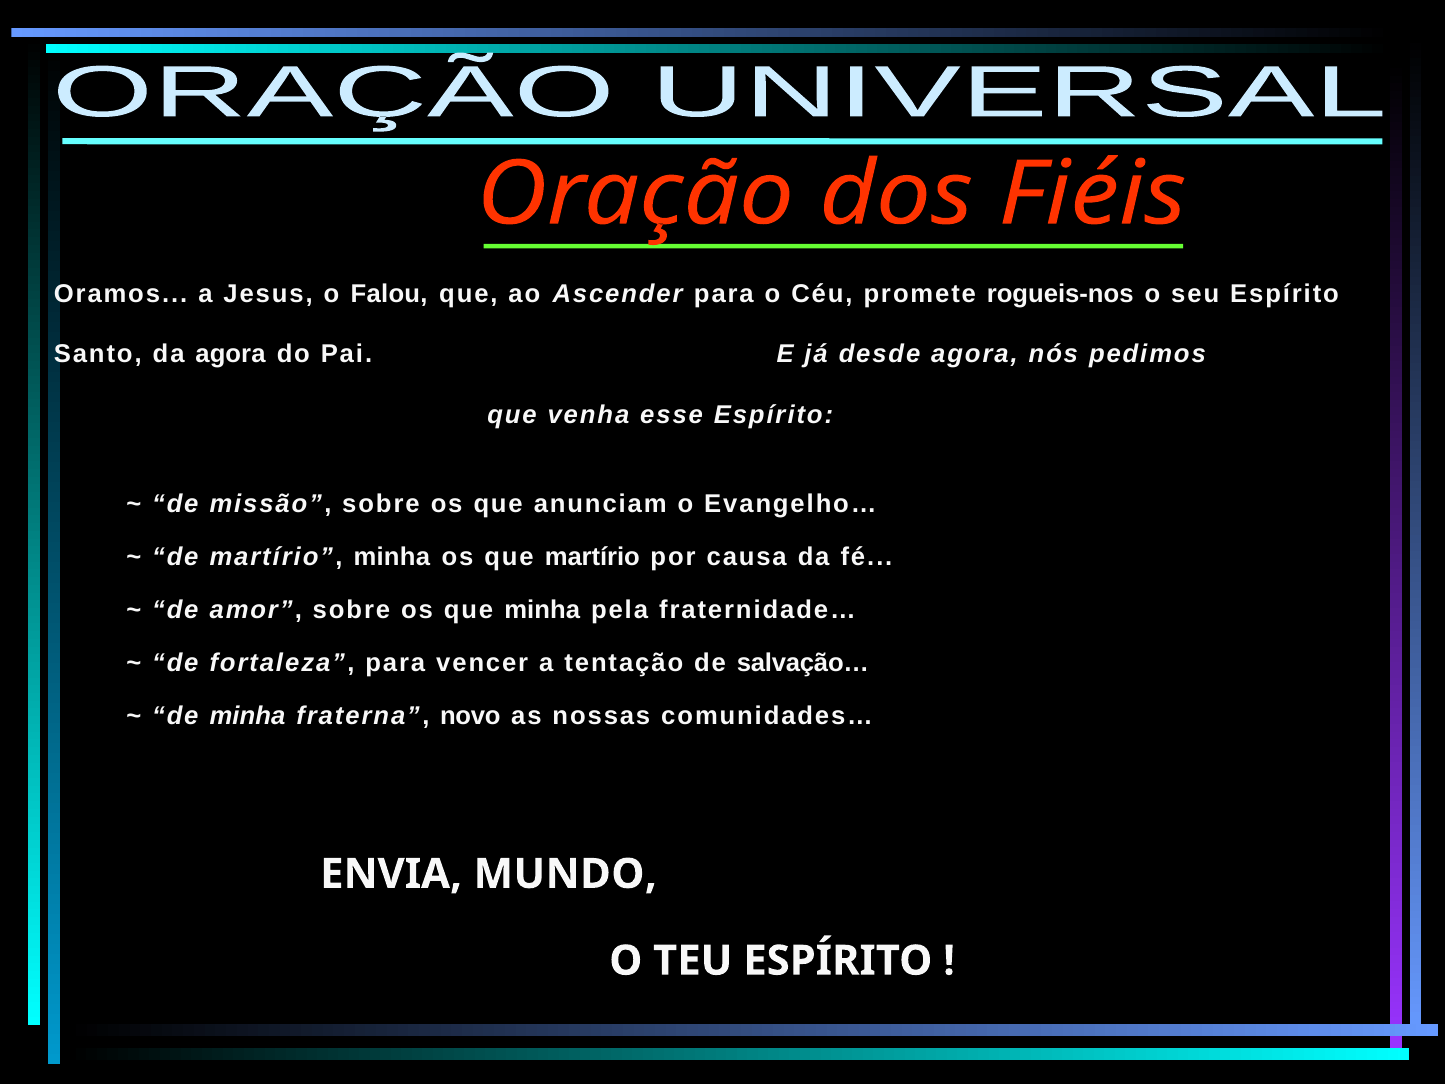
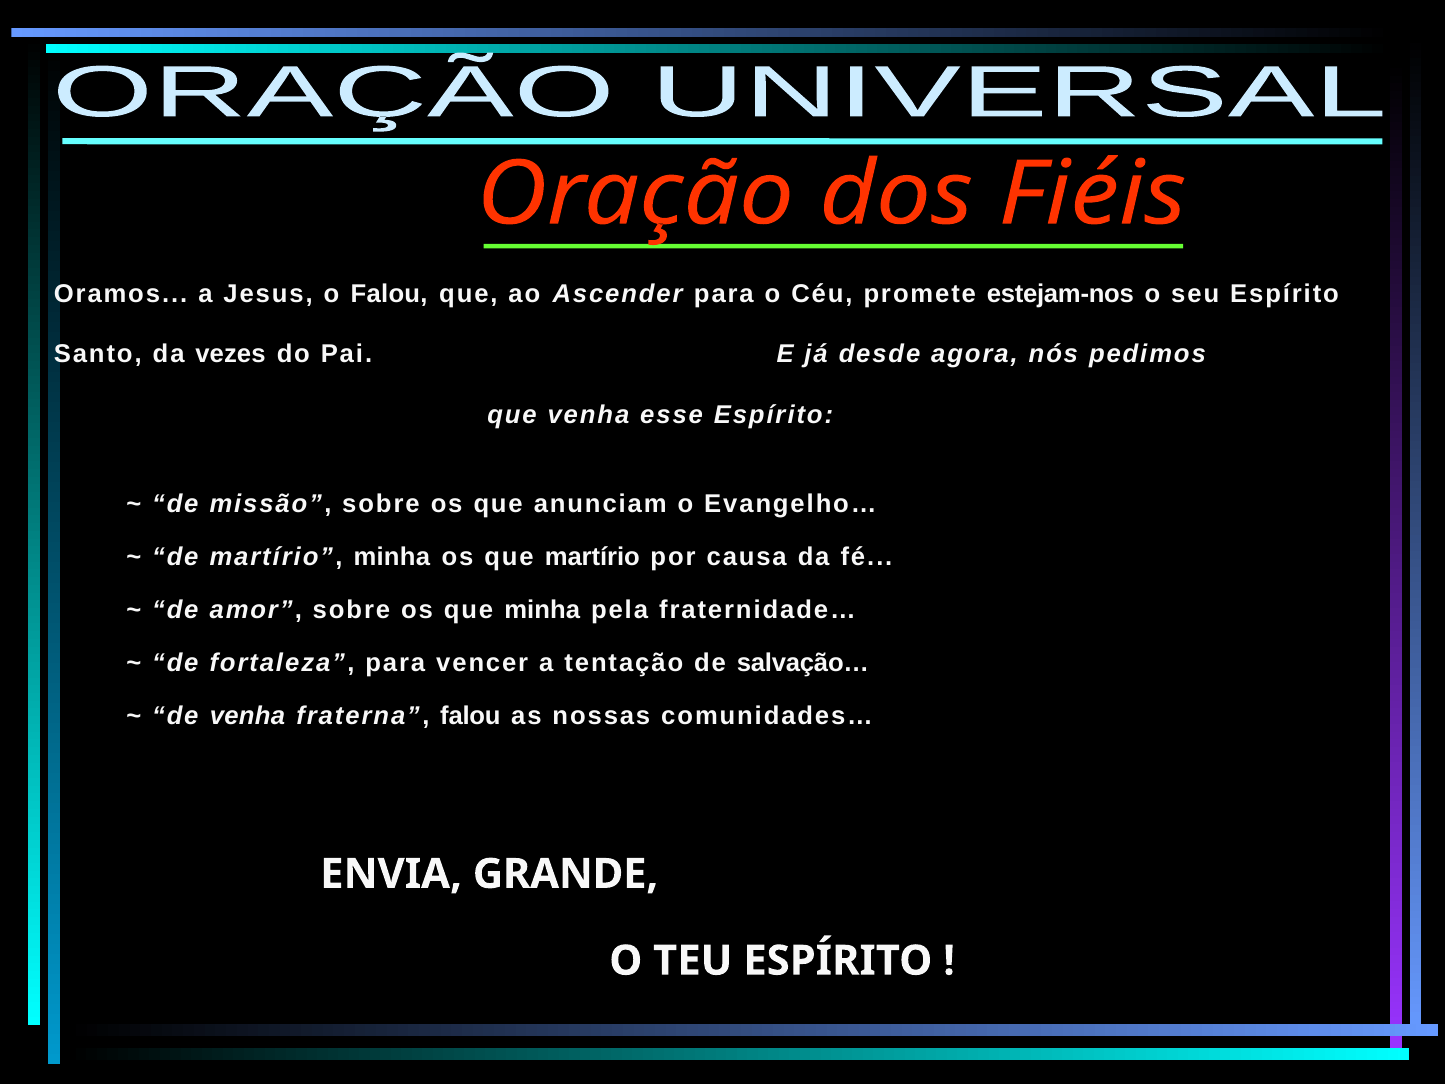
rogueis-nos: rogueis-nos -> estejam-nos
da agora: agora -> vezes
de minha: minha -> venha
fraterna novo: novo -> falou
MUNDO: MUNDO -> GRANDE
